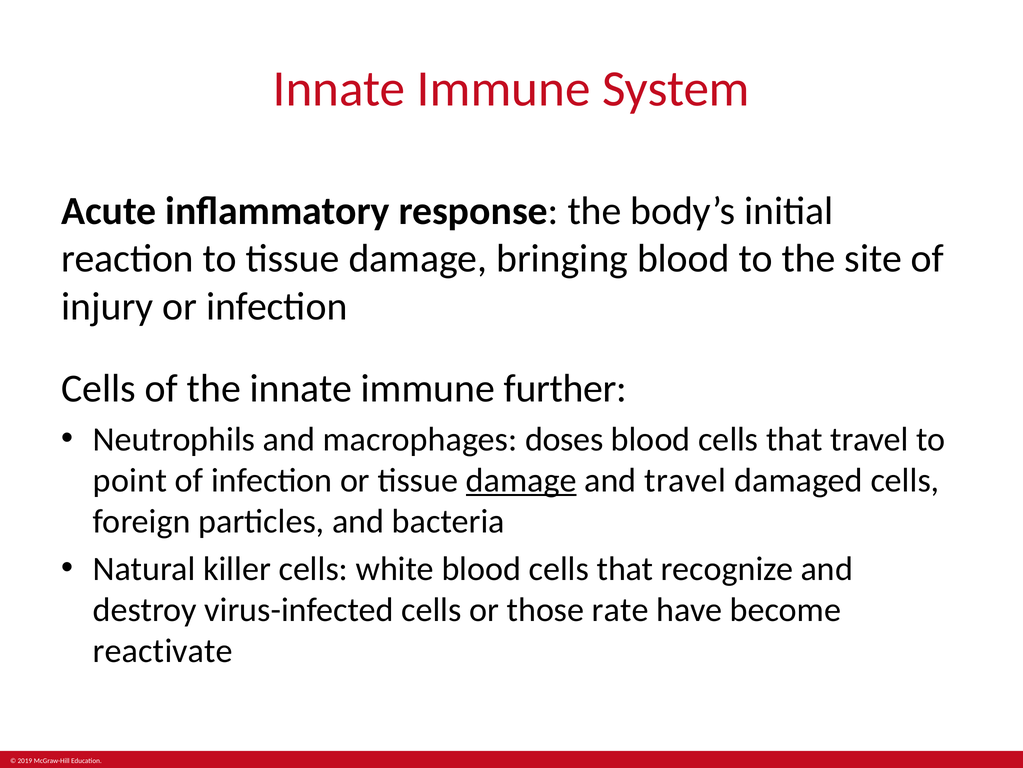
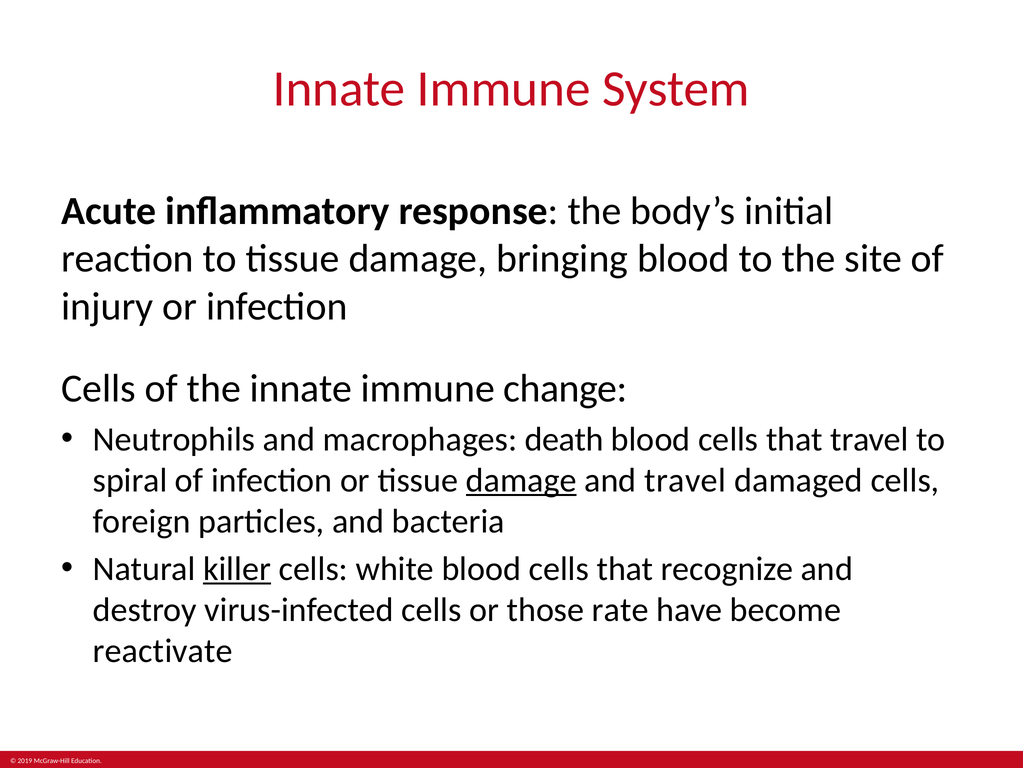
further: further -> change
doses: doses -> death
point: point -> spiral
killer underline: none -> present
